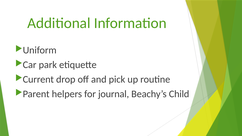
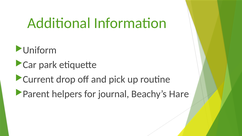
Child: Child -> Hare
